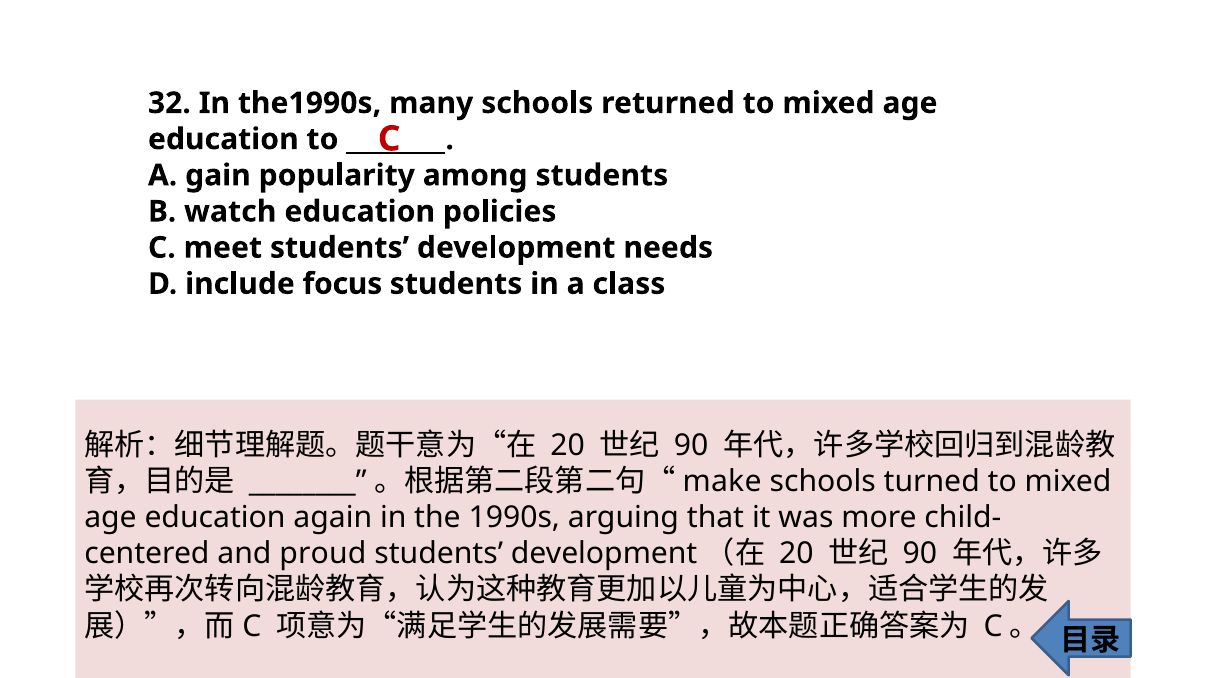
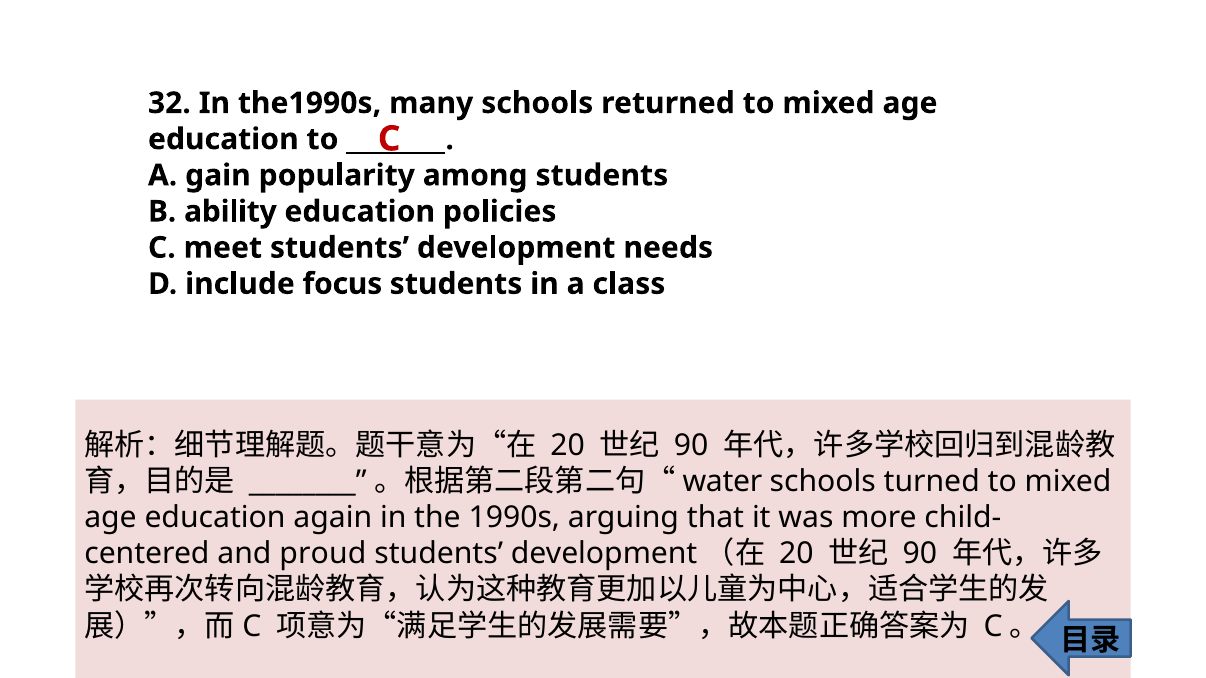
watch: watch -> ability
make: make -> water
